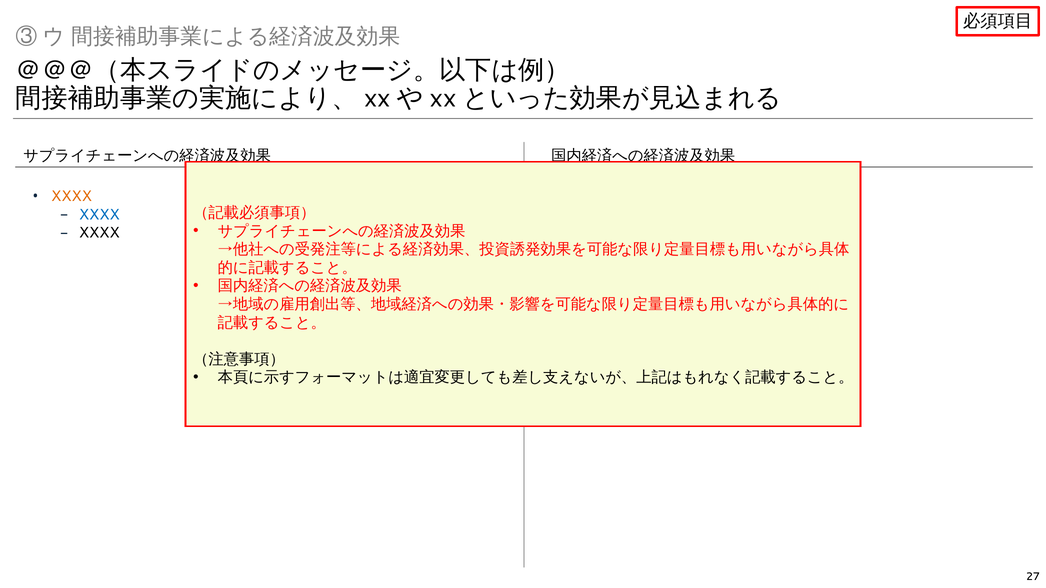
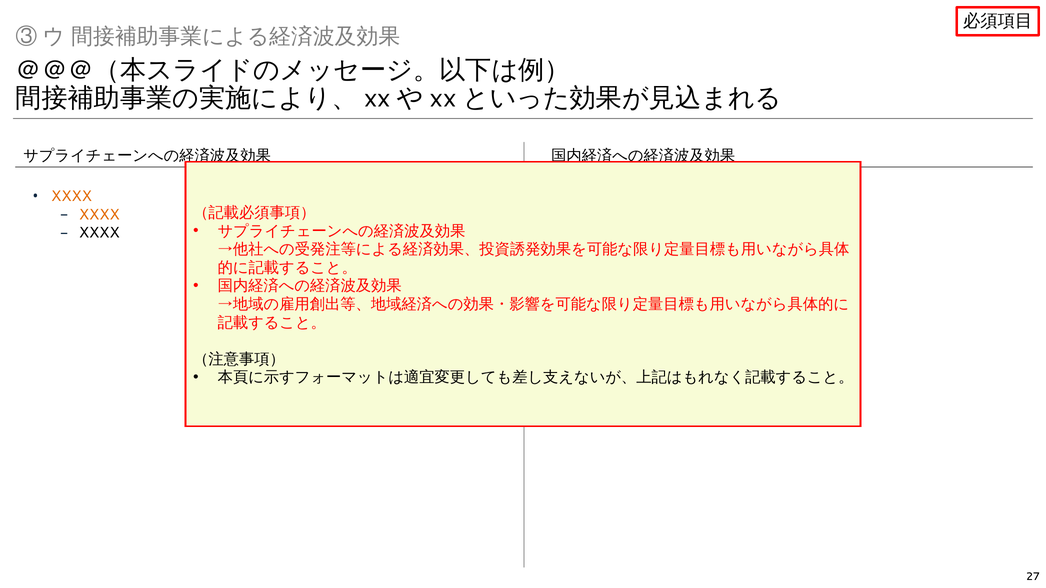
XXXX at (99, 215) colour: blue -> orange
